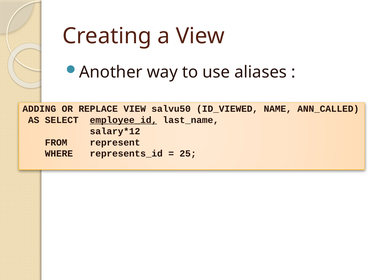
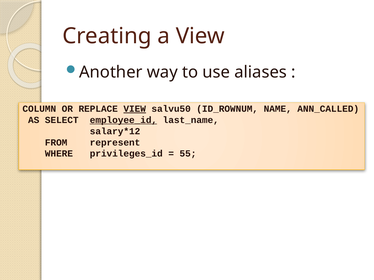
ADDING: ADDING -> COLUMN
VIEW at (135, 109) underline: none -> present
ID_VIEWED: ID_VIEWED -> ID_ROWNUM
represents_id: represents_id -> privileges_id
25: 25 -> 55
